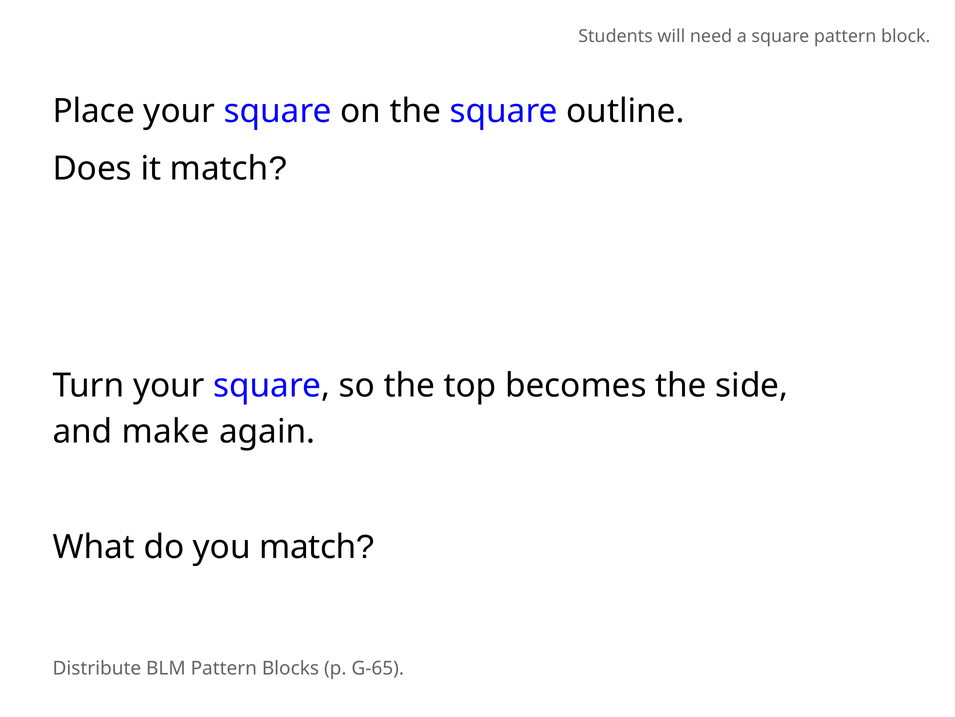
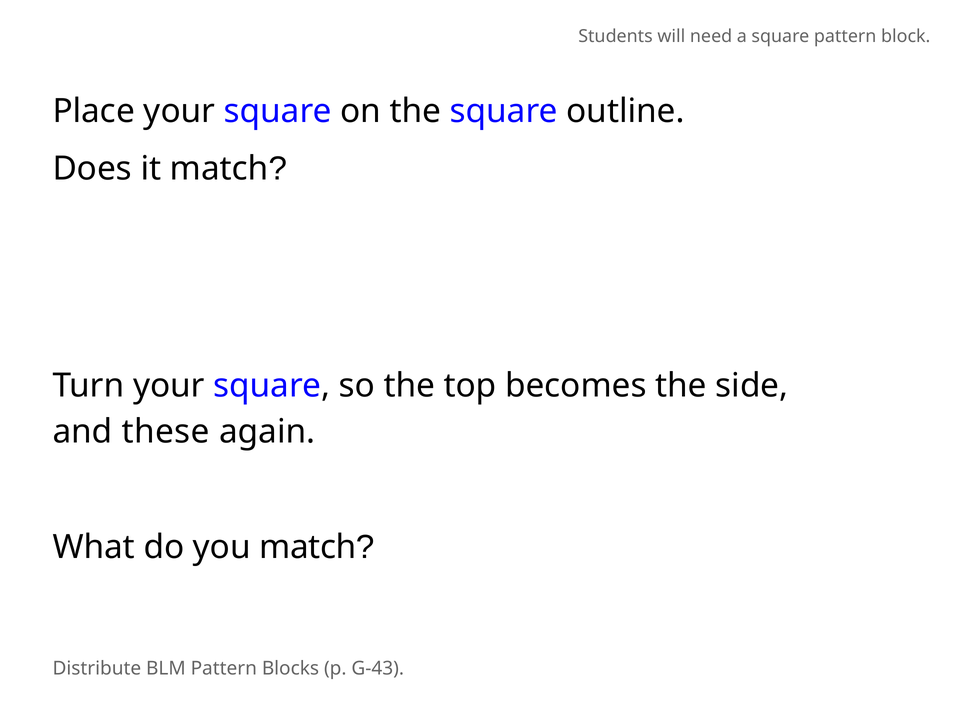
make: make -> these
G-65: G-65 -> G-43
